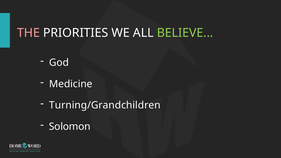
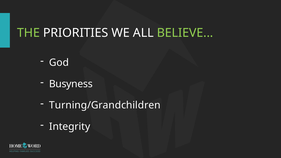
THE colour: pink -> light green
Medicine: Medicine -> Busyness
Solomon: Solomon -> Integrity
